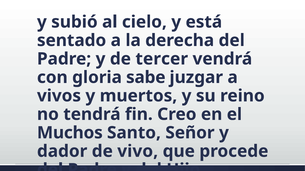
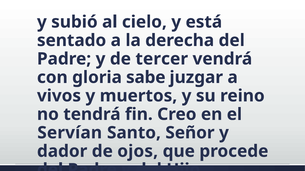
Muchos: Muchos -> Servían
vivo: vivo -> ojos
